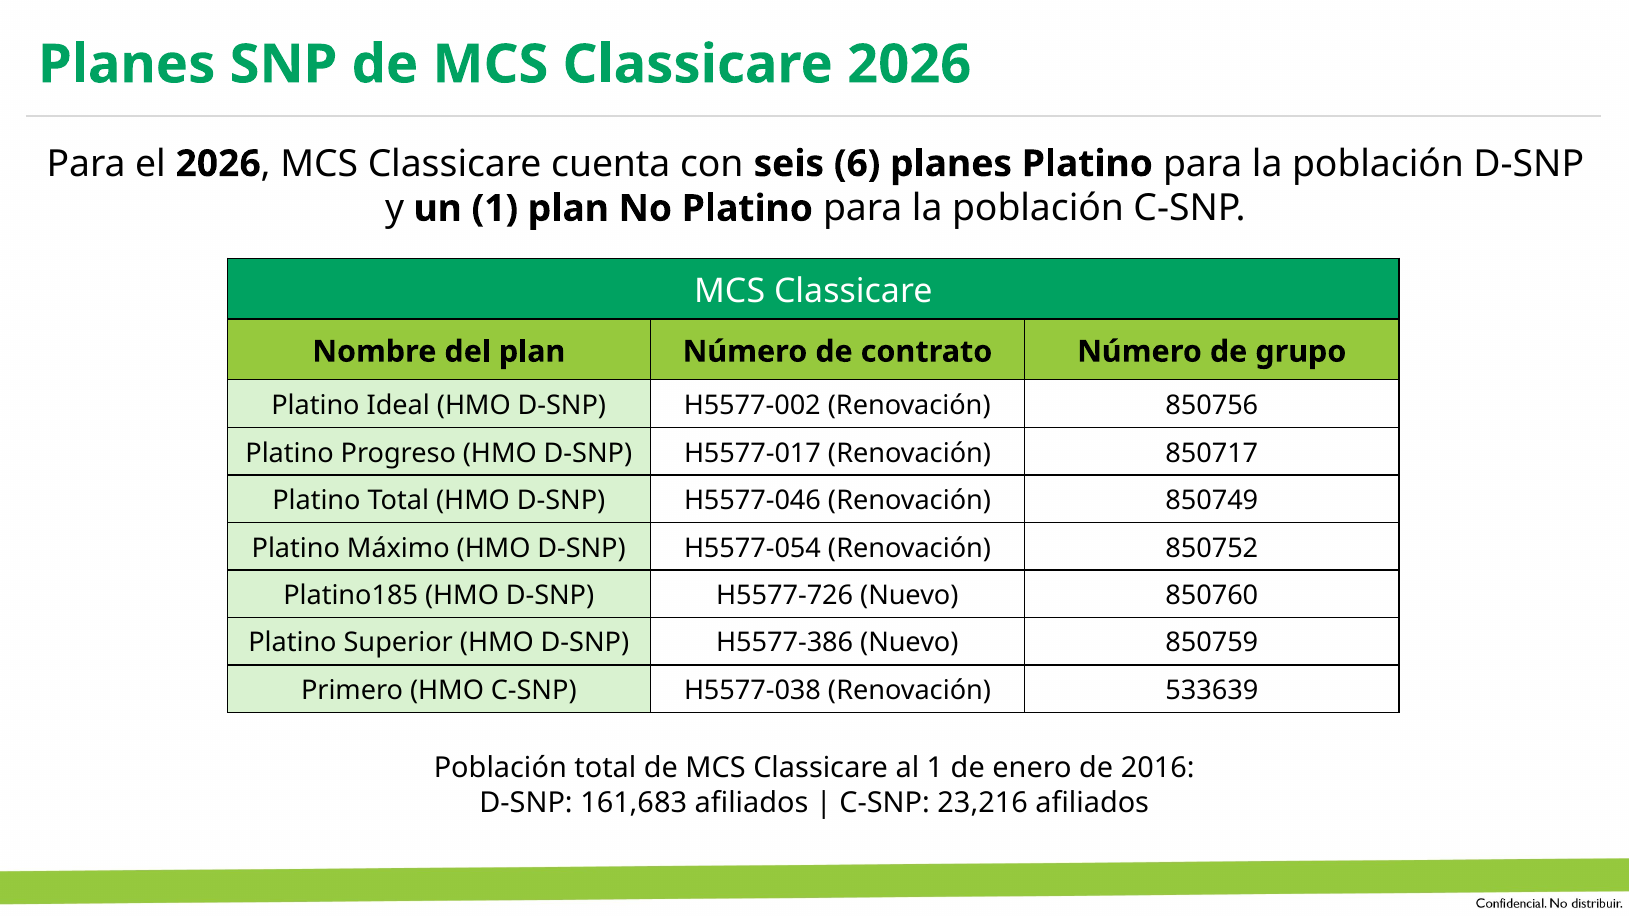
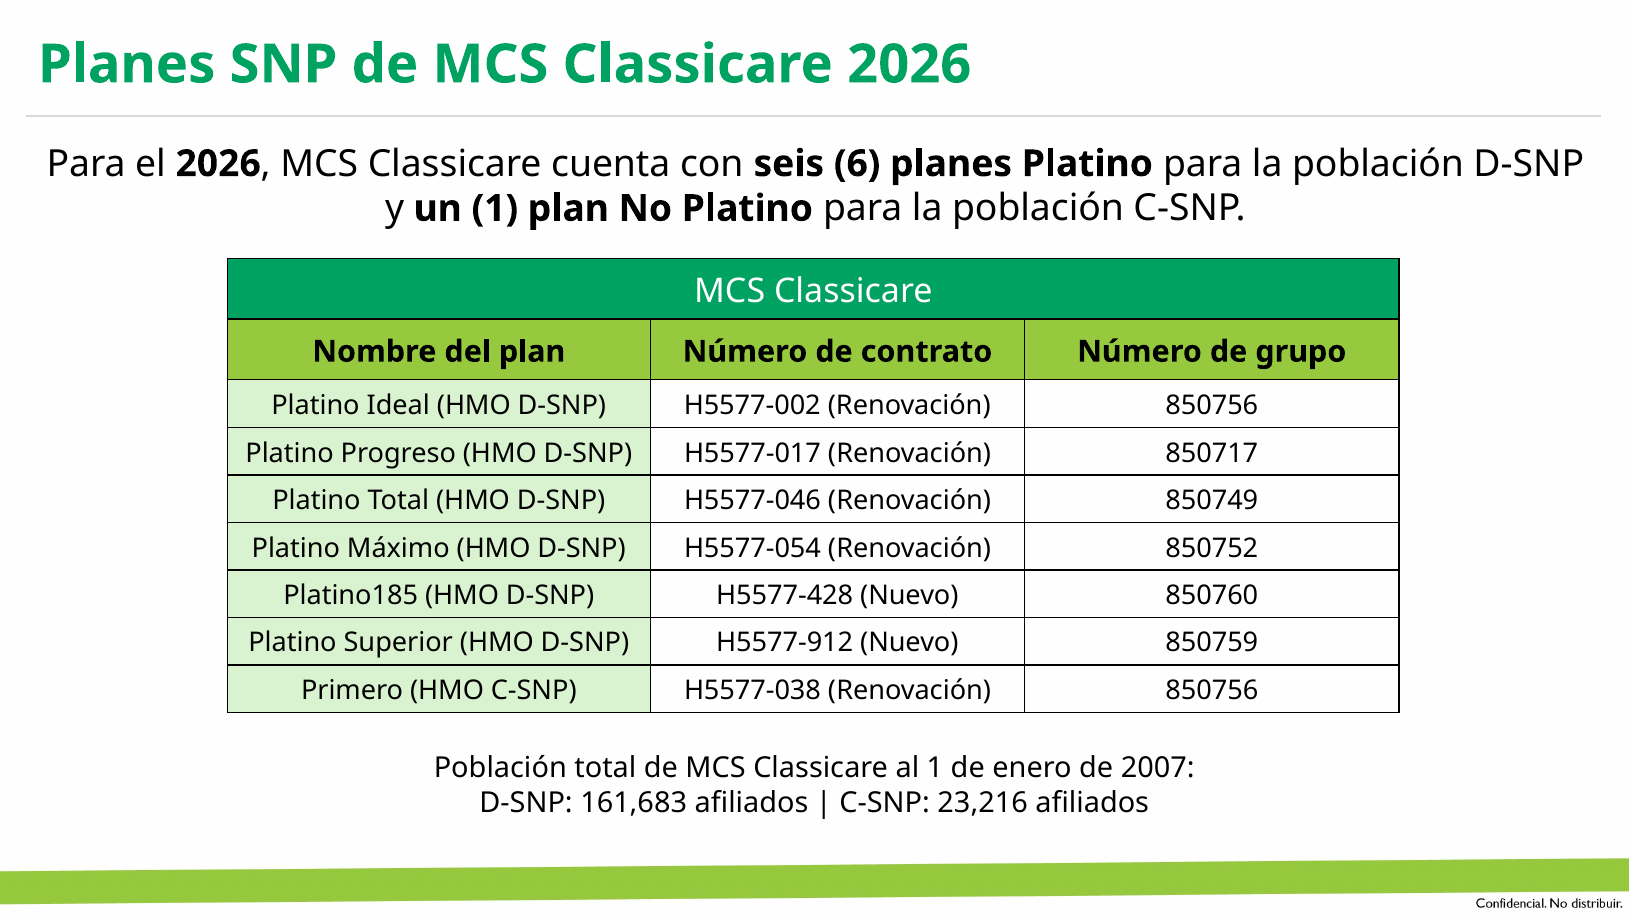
H5577-726: H5577-726 -> H5577-428
H5577-386: H5577-386 -> H5577-912
H5577-038 Renovación 533639: 533639 -> 850756
2016: 2016 -> 2007
